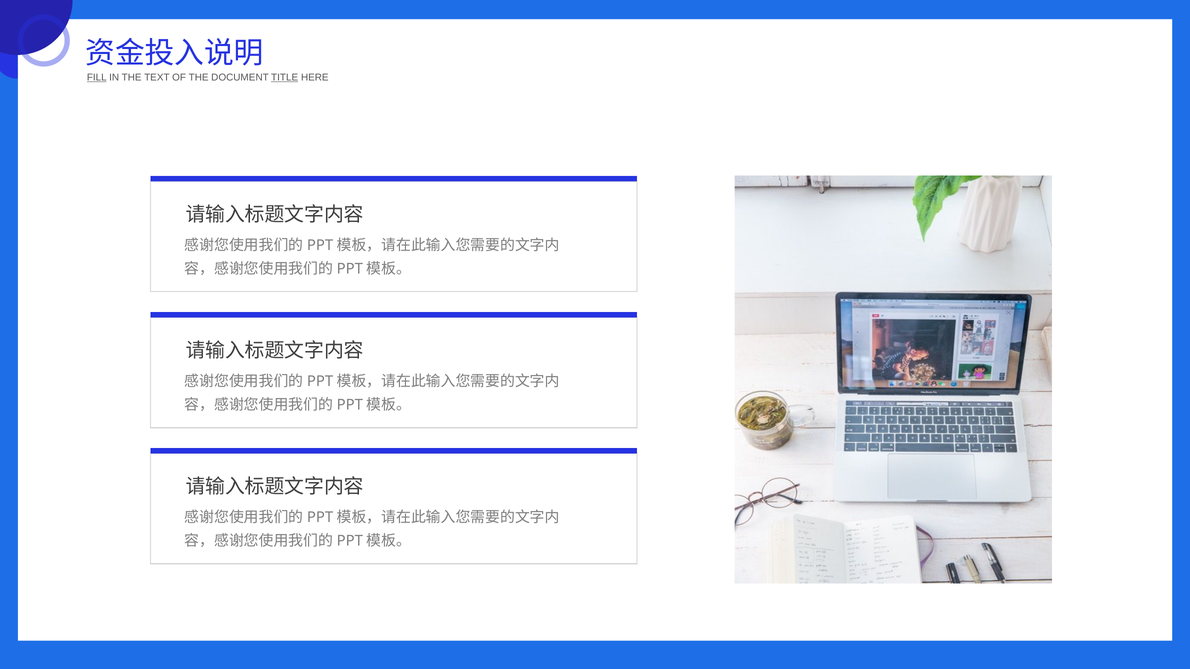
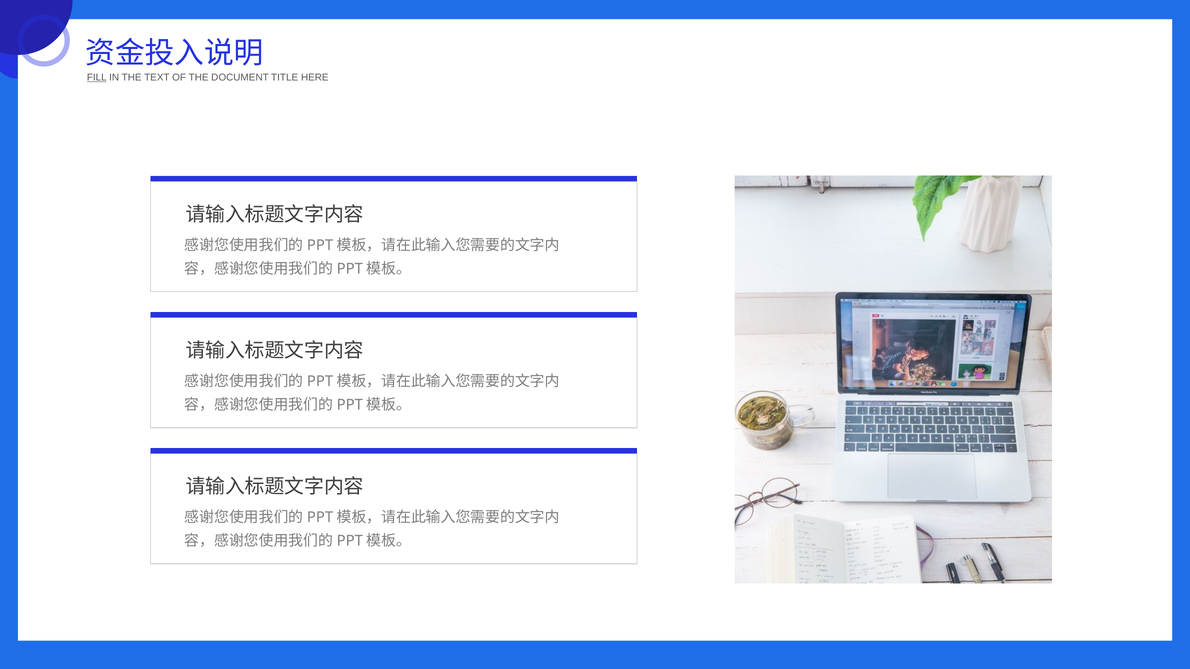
TITLE underline: present -> none
